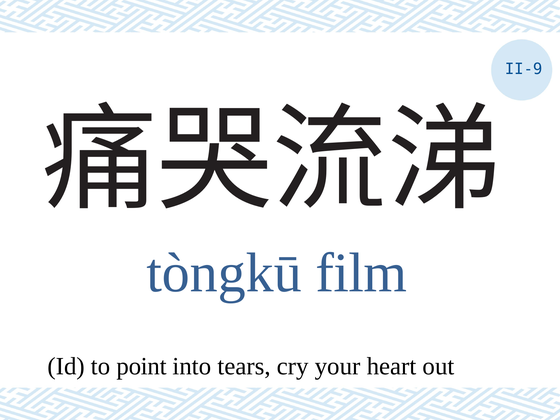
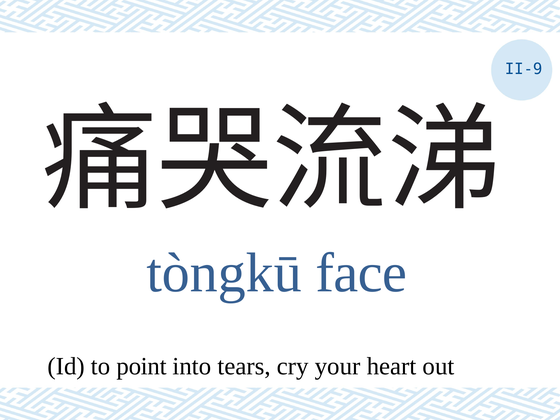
film: film -> face
